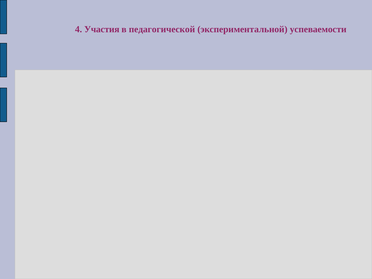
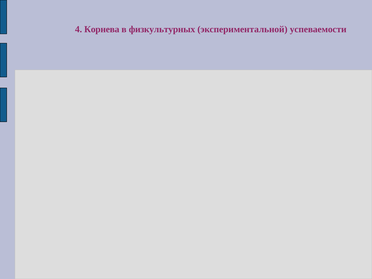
Участия: Участия -> Корнева
педагогической: педагогической -> физкультурных
